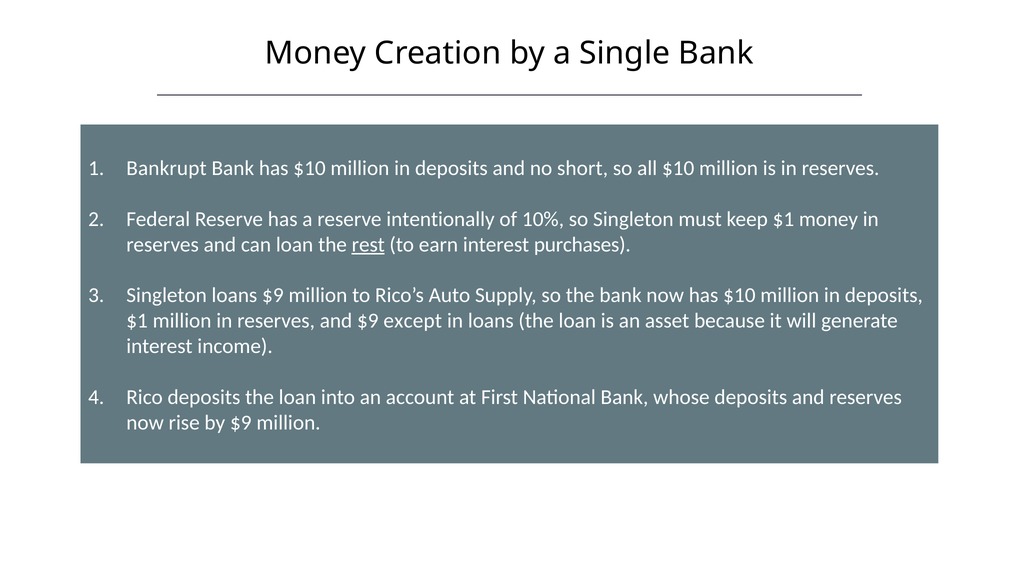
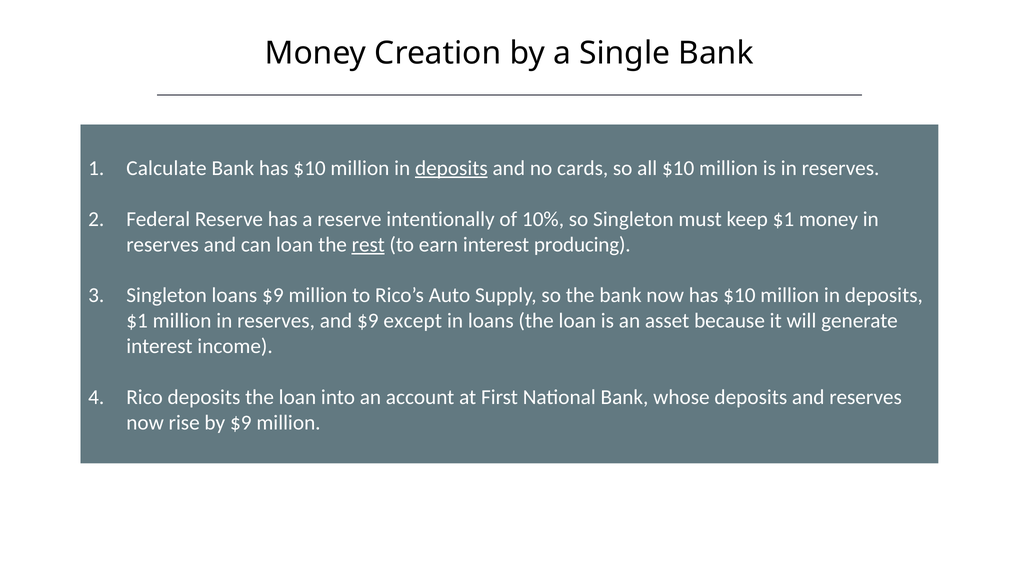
Bankrupt: Bankrupt -> Calculate
deposits at (451, 168) underline: none -> present
short: short -> cards
purchases: purchases -> producing
